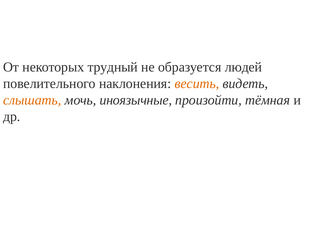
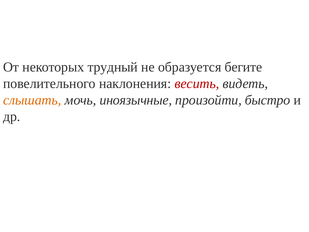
людей: людей -> бегите
весить colour: orange -> red
тёмная: тёмная -> быстро
